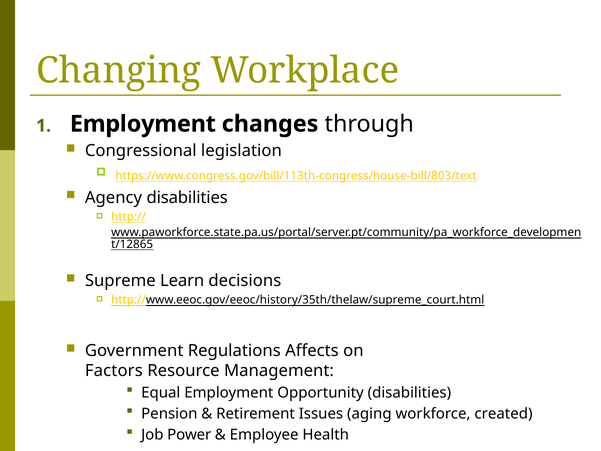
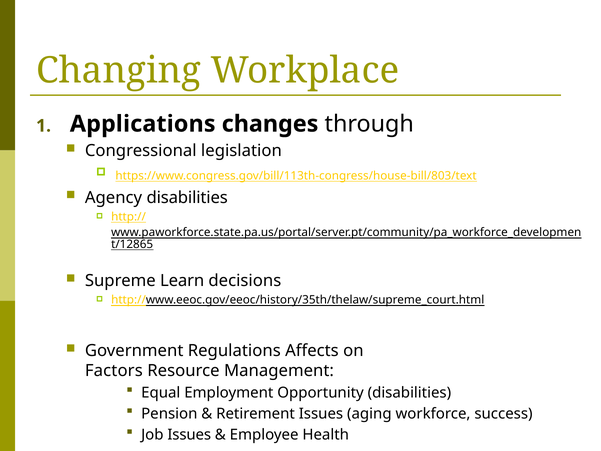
Employment at (143, 124): Employment -> Applications
created: created -> success
Job Power: Power -> Issues
